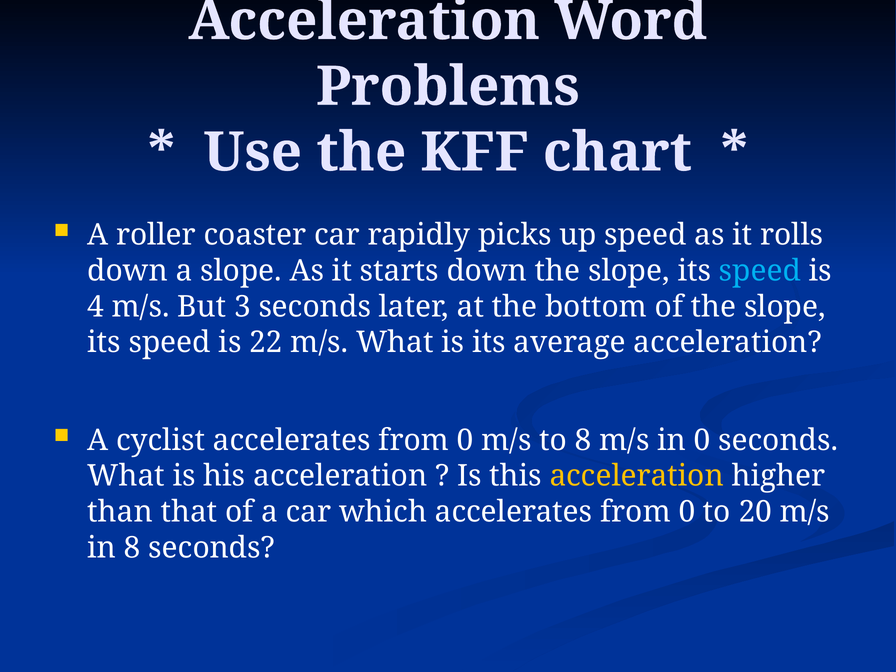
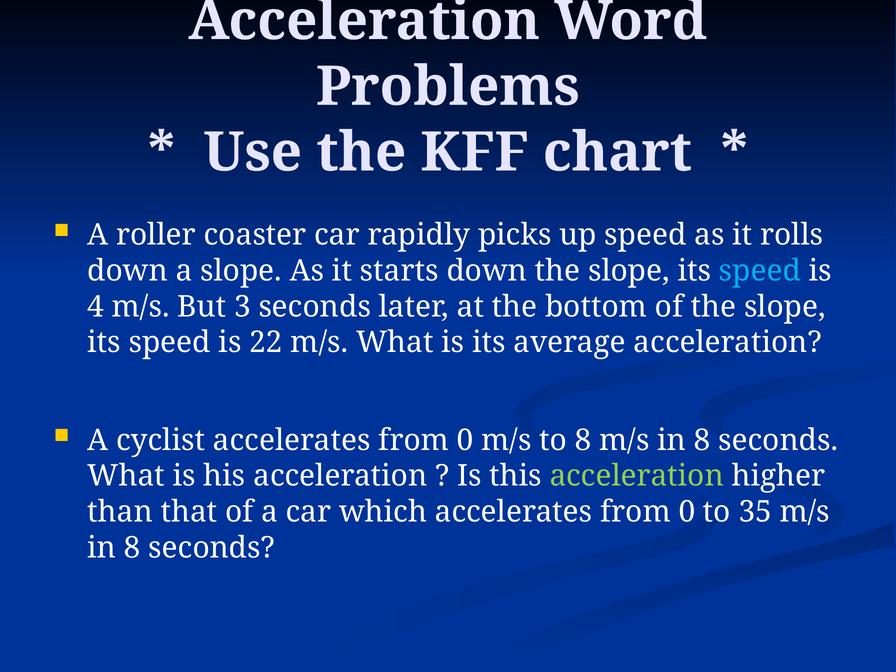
8 m/s in 0: 0 -> 8
acceleration at (637, 476) colour: yellow -> light green
20: 20 -> 35
